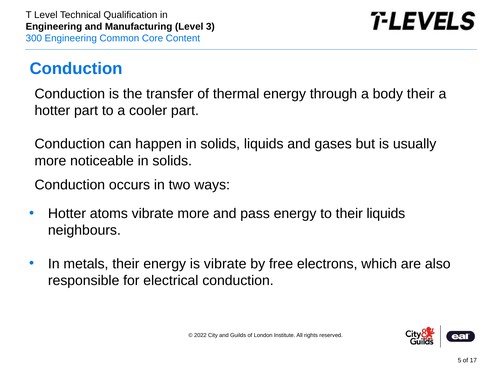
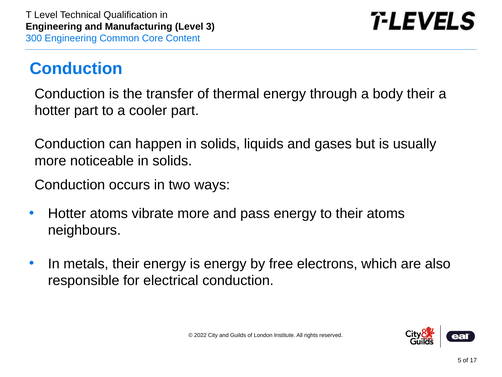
their liquids: liquids -> atoms
is vibrate: vibrate -> energy
